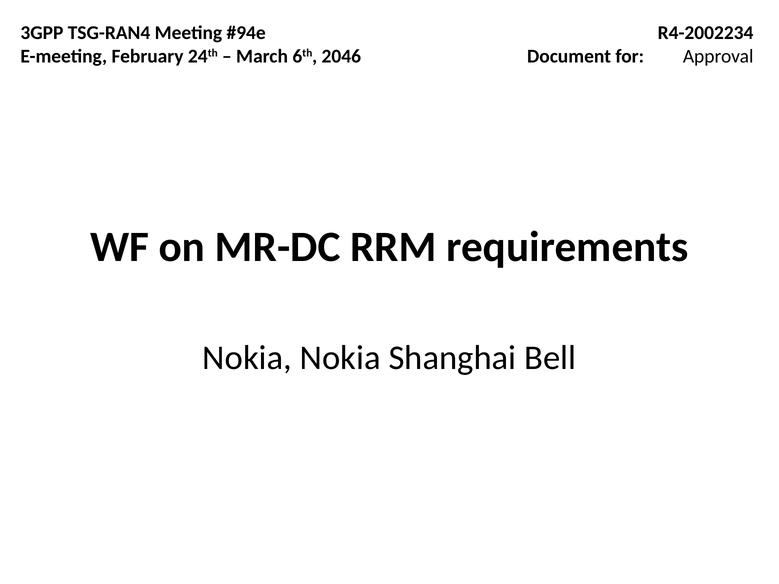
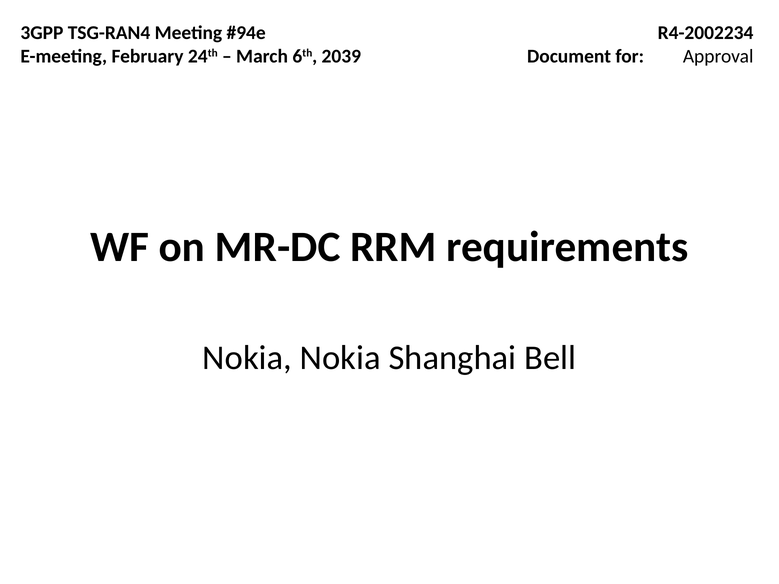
2046: 2046 -> 2039
